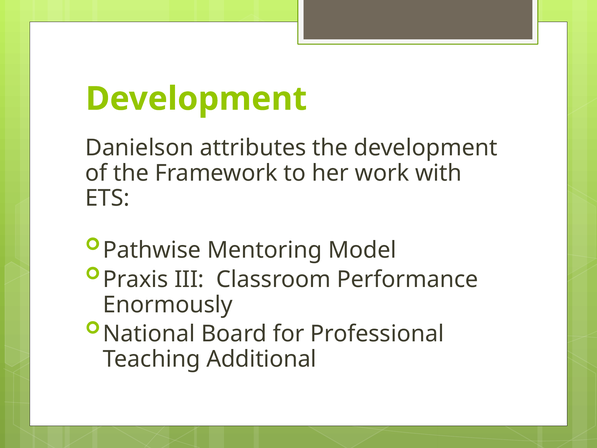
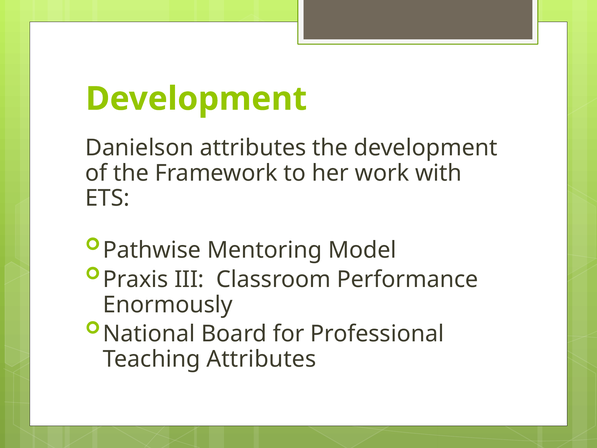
Teaching Additional: Additional -> Attributes
